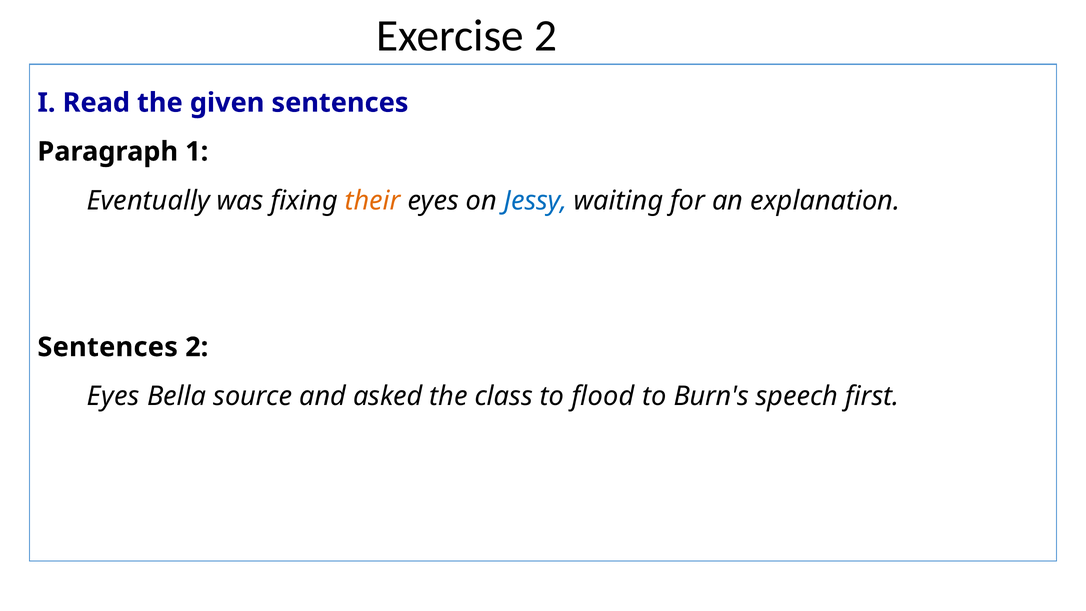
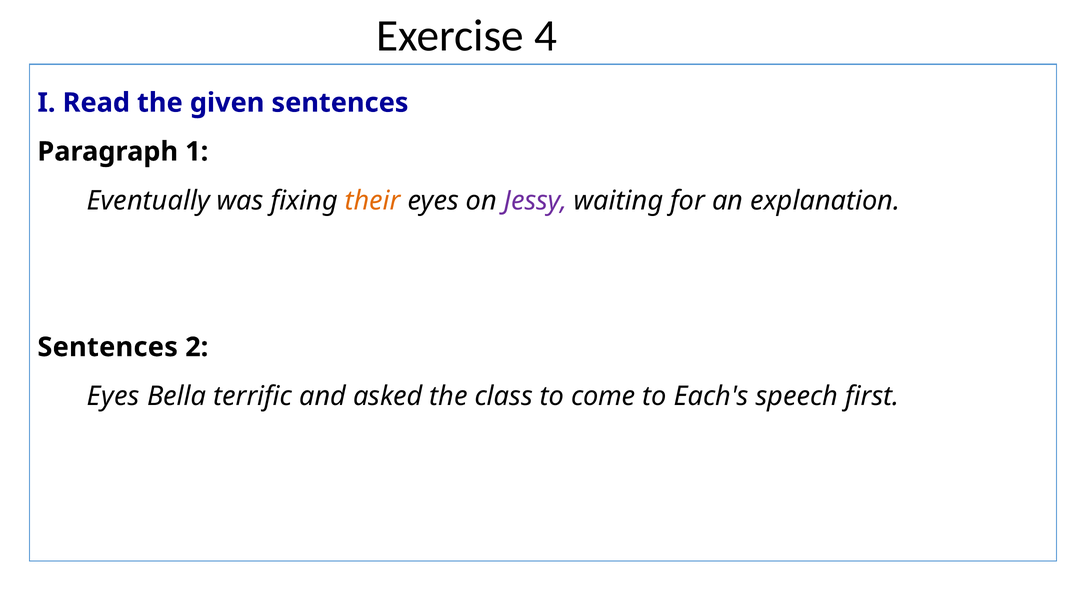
Exercise 2: 2 -> 4
Jessy colour: blue -> purple
source: source -> terrific
flood: flood -> come
Burn's: Burn's -> Each's
